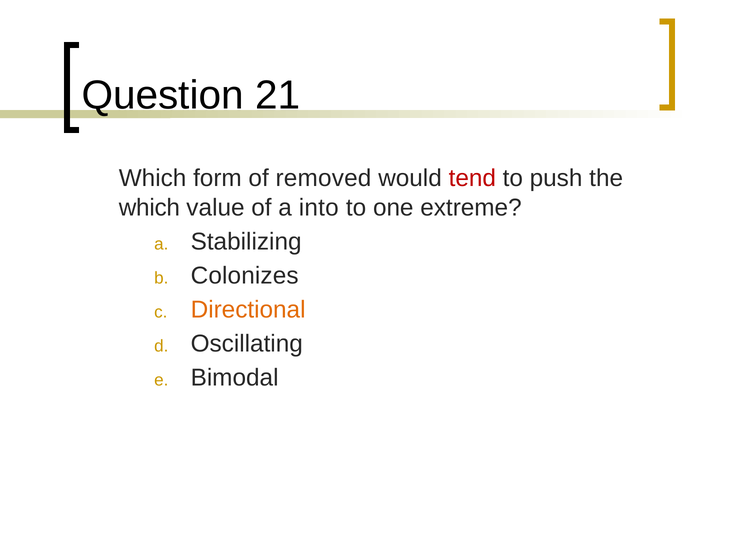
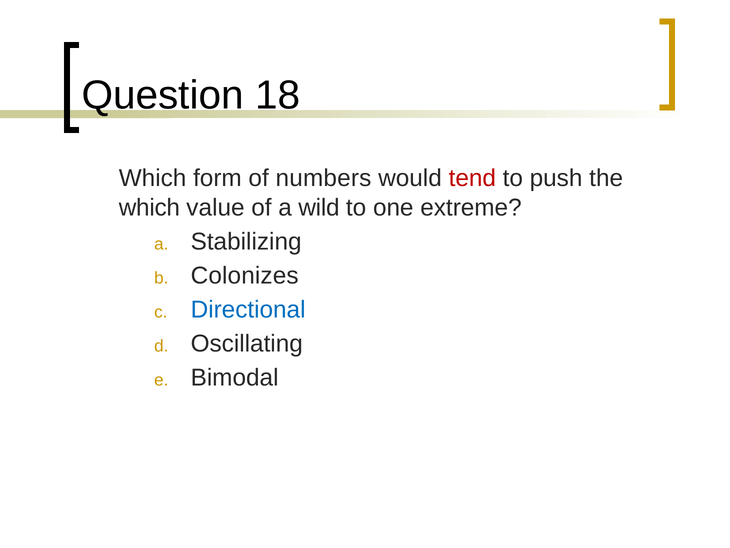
21: 21 -> 18
removed: removed -> numbers
into: into -> wild
Directional colour: orange -> blue
